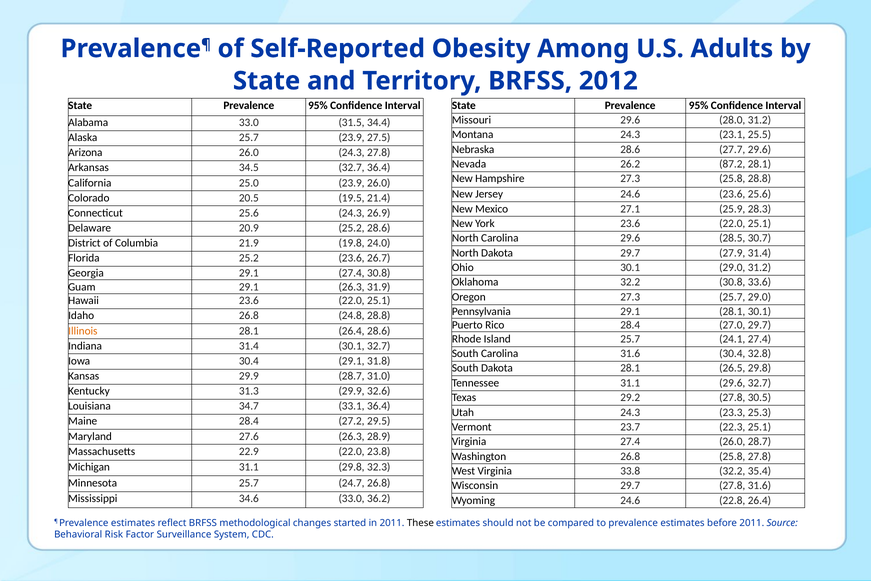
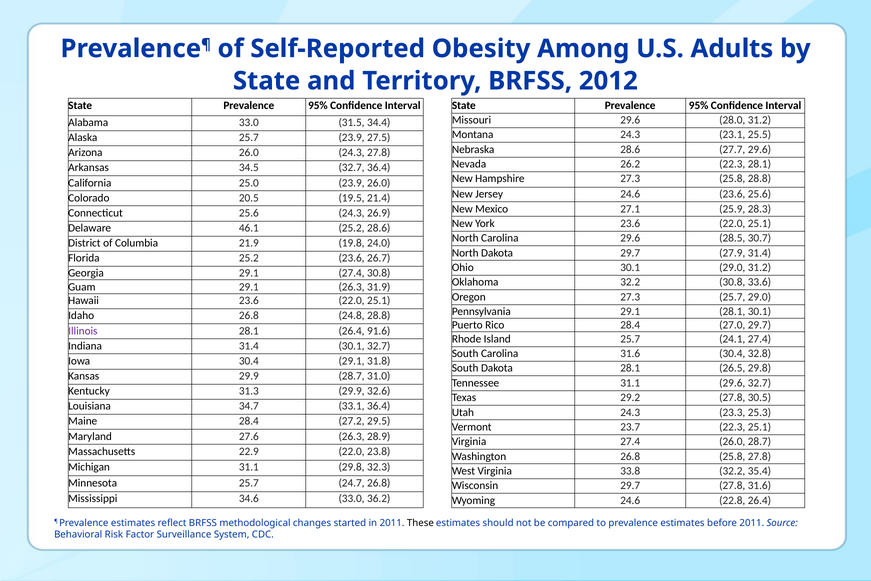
26.2 87.2: 87.2 -> 22.3
20.9: 20.9 -> 46.1
Illinois colour: orange -> purple
26.4 28.6: 28.6 -> 91.6
